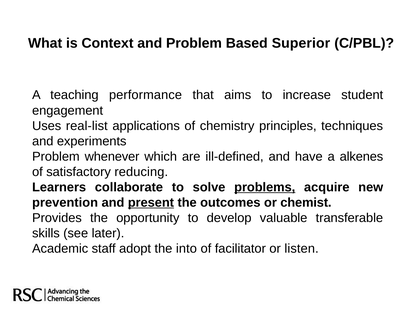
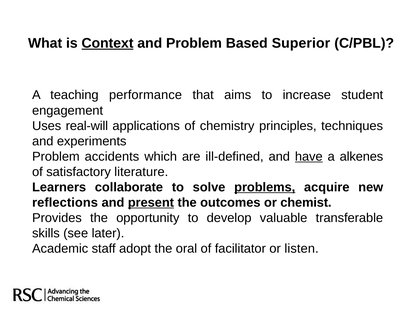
Context underline: none -> present
real-list: real-list -> real-will
whenever: whenever -> accidents
have underline: none -> present
reducing: reducing -> literature
prevention: prevention -> reflections
into: into -> oral
